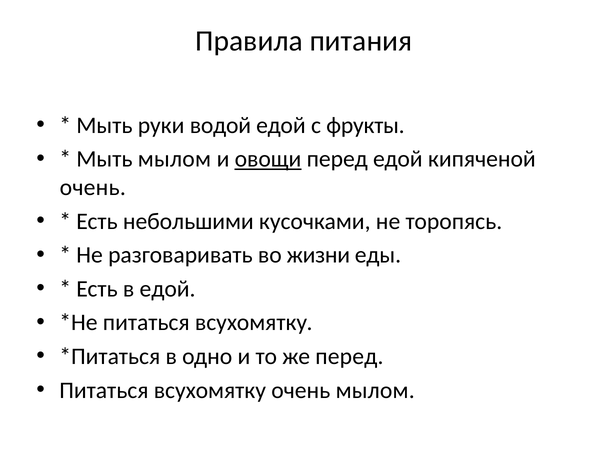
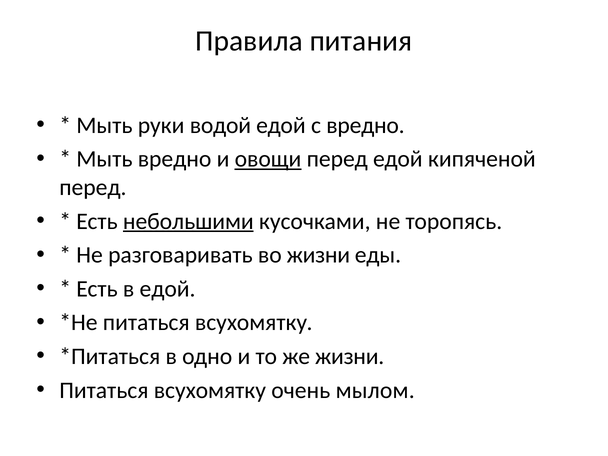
с фрукты: фрукты -> вредно
Мыть мылом: мылом -> вредно
очень at (93, 187): очень -> перед
небольшими underline: none -> present
же перед: перед -> жизни
